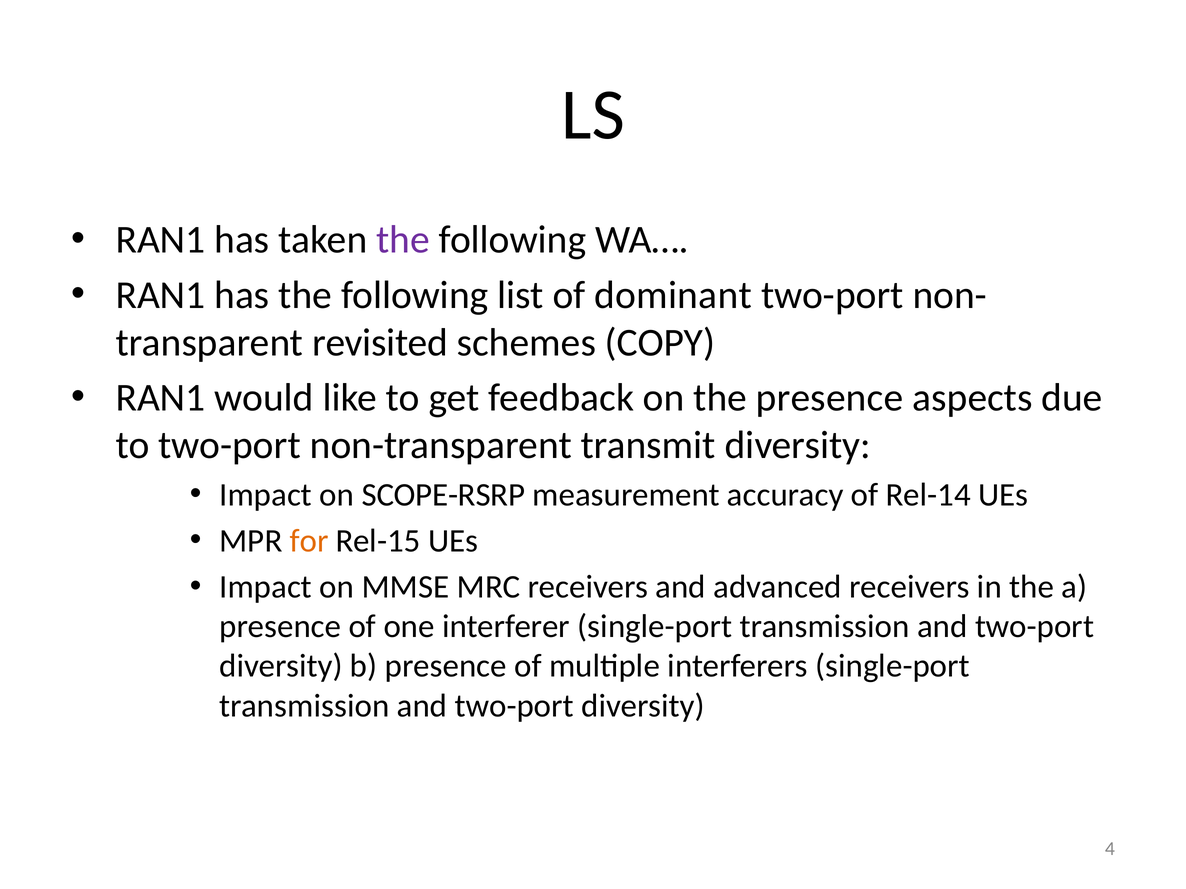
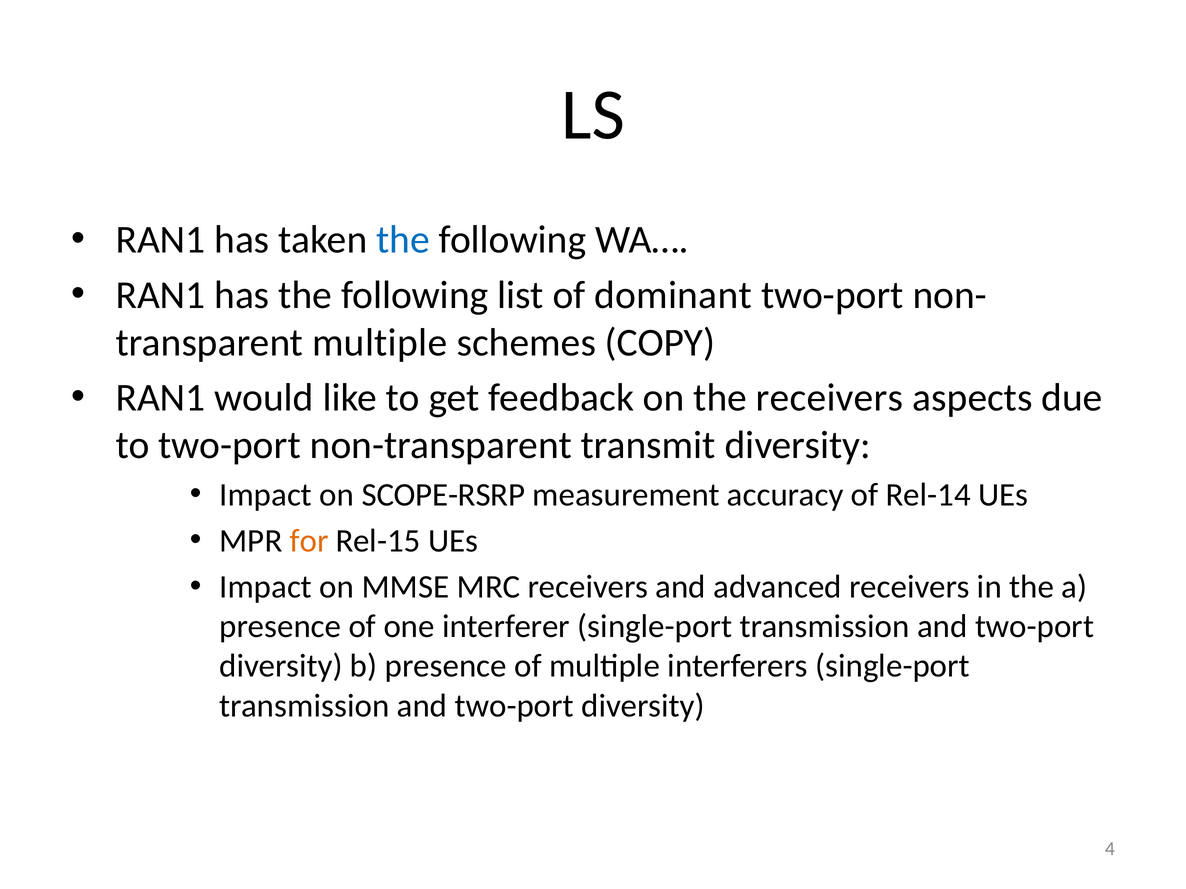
the at (403, 240) colour: purple -> blue
revisited at (380, 343): revisited -> multiple
the presence: presence -> receivers
